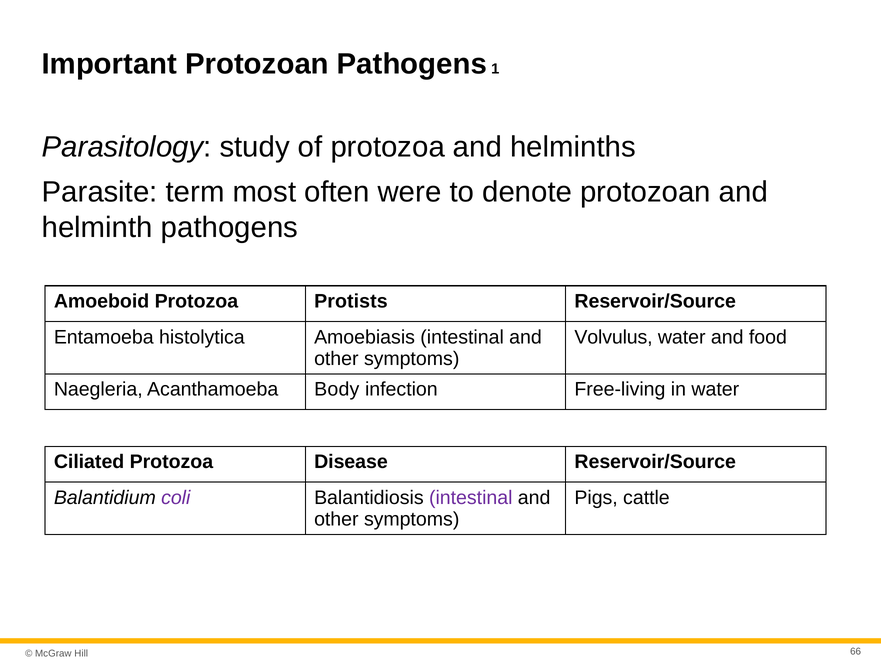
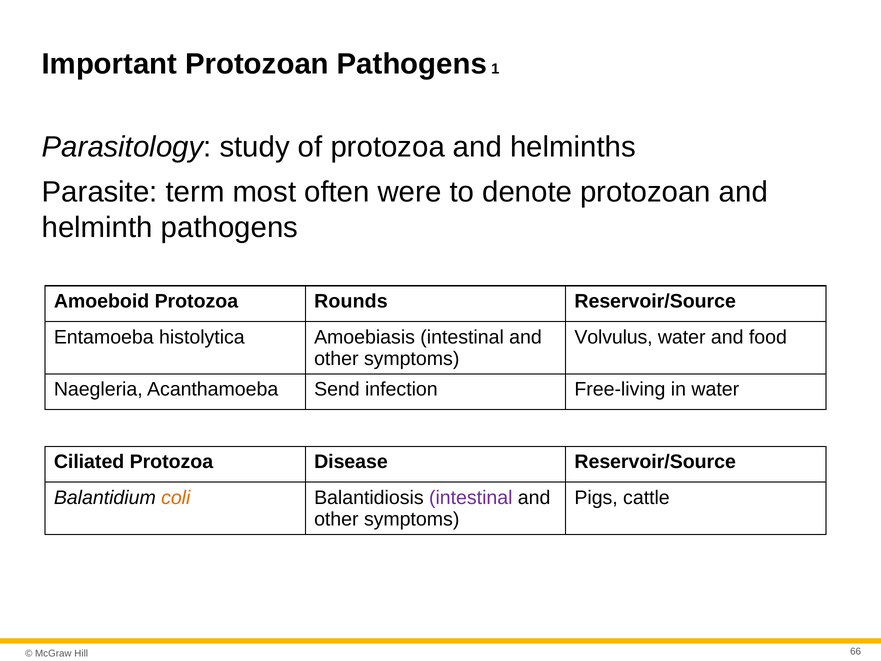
Protists: Protists -> Rounds
Body: Body -> Send
coli colour: purple -> orange
